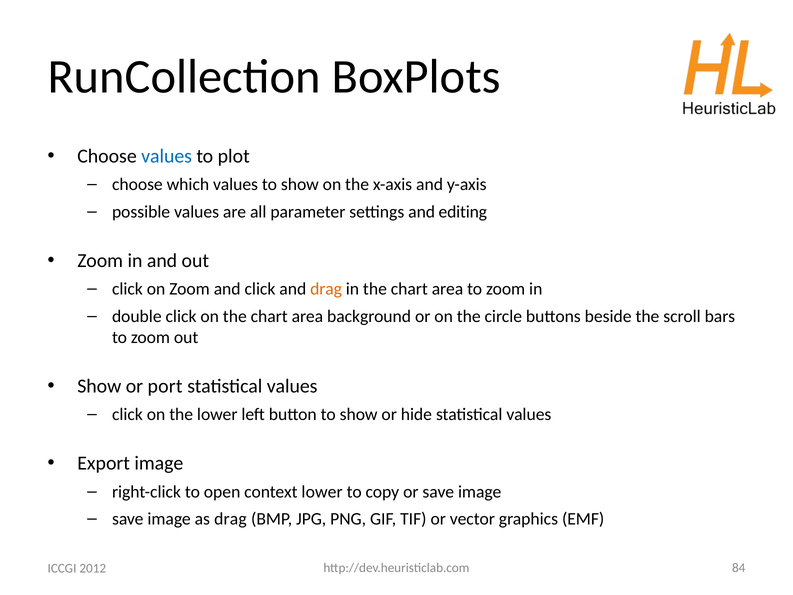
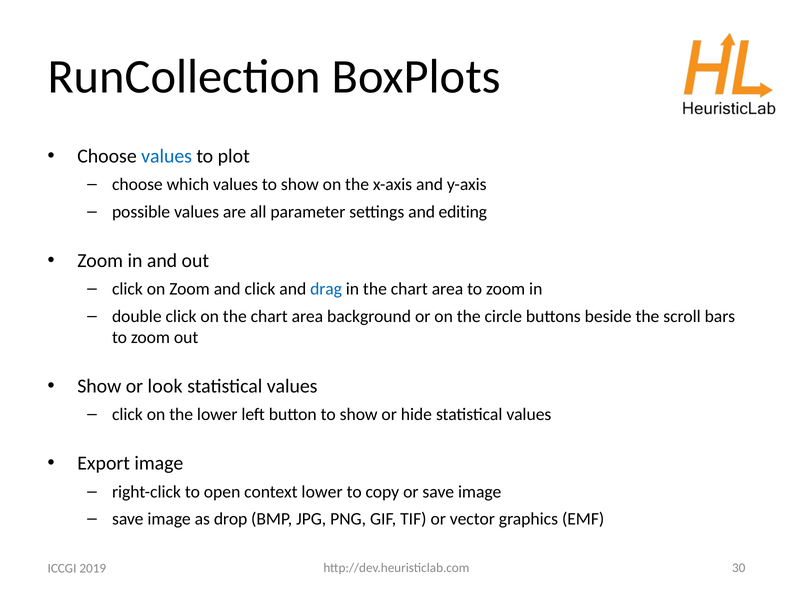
drag at (326, 289) colour: orange -> blue
port: port -> look
as drag: drag -> drop
84: 84 -> 30
2012: 2012 -> 2019
